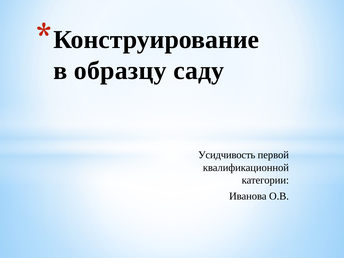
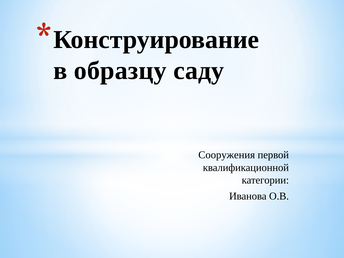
Усидчивость: Усидчивость -> Сооружения
